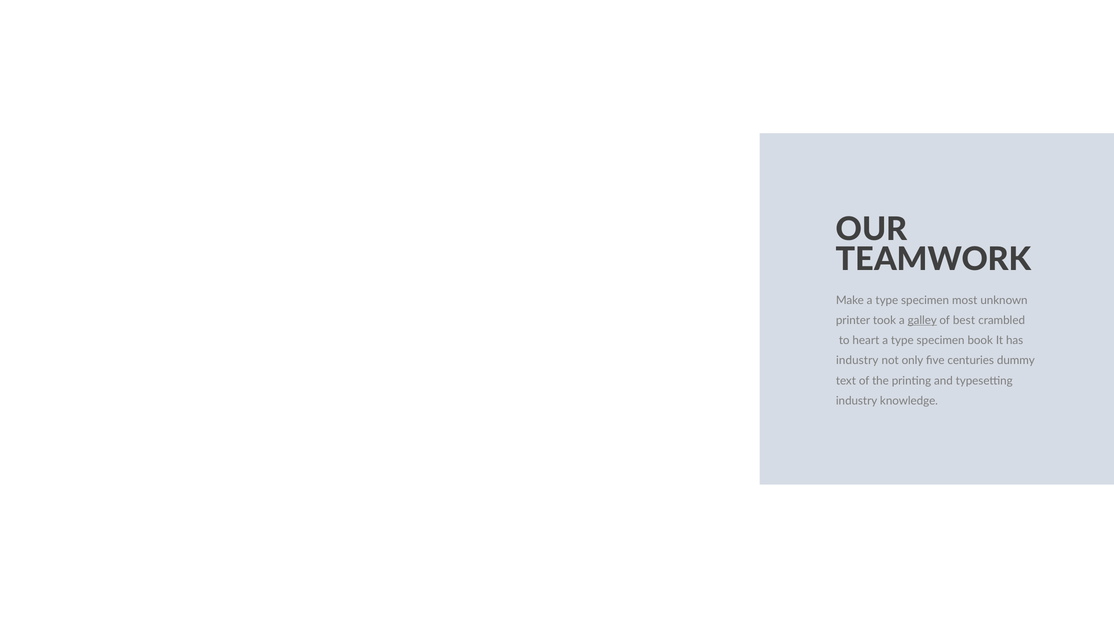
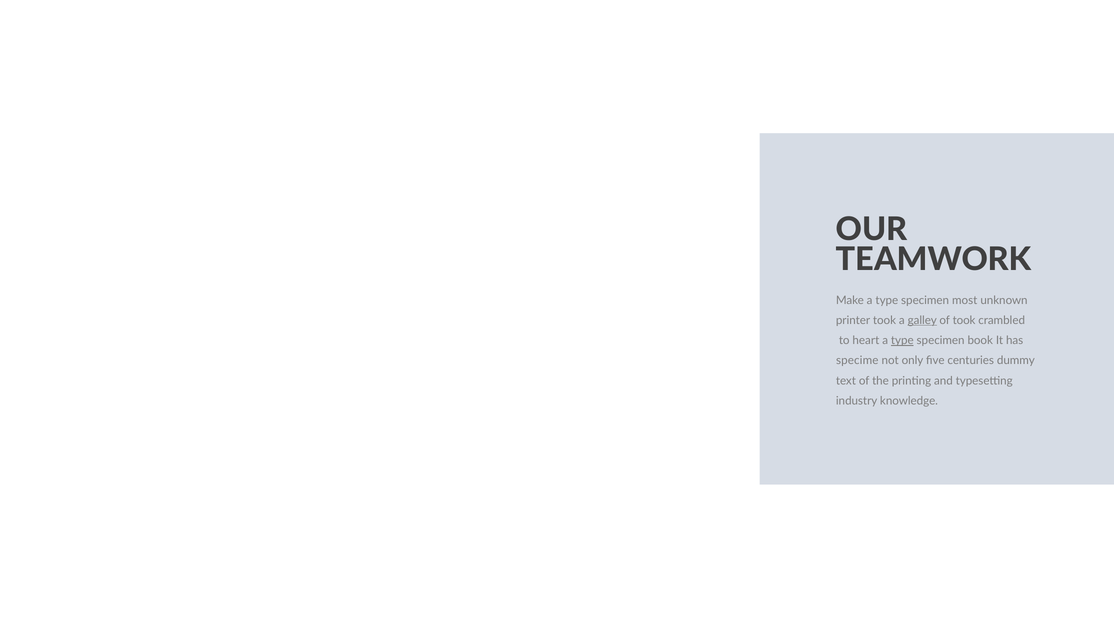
of best: best -> took
type at (902, 340) underline: none -> present
industry at (857, 360): industry -> specime
